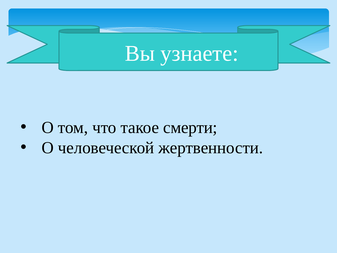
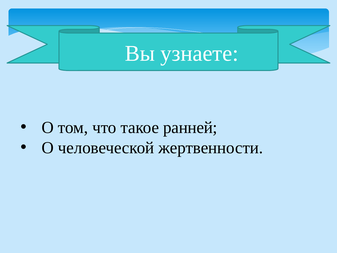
смерти: смерти -> ранней
